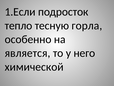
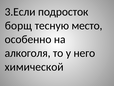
1.Если: 1.Если -> 3.Если
тепло: тепло -> борщ
горла: горла -> место
является: является -> алкоголя
